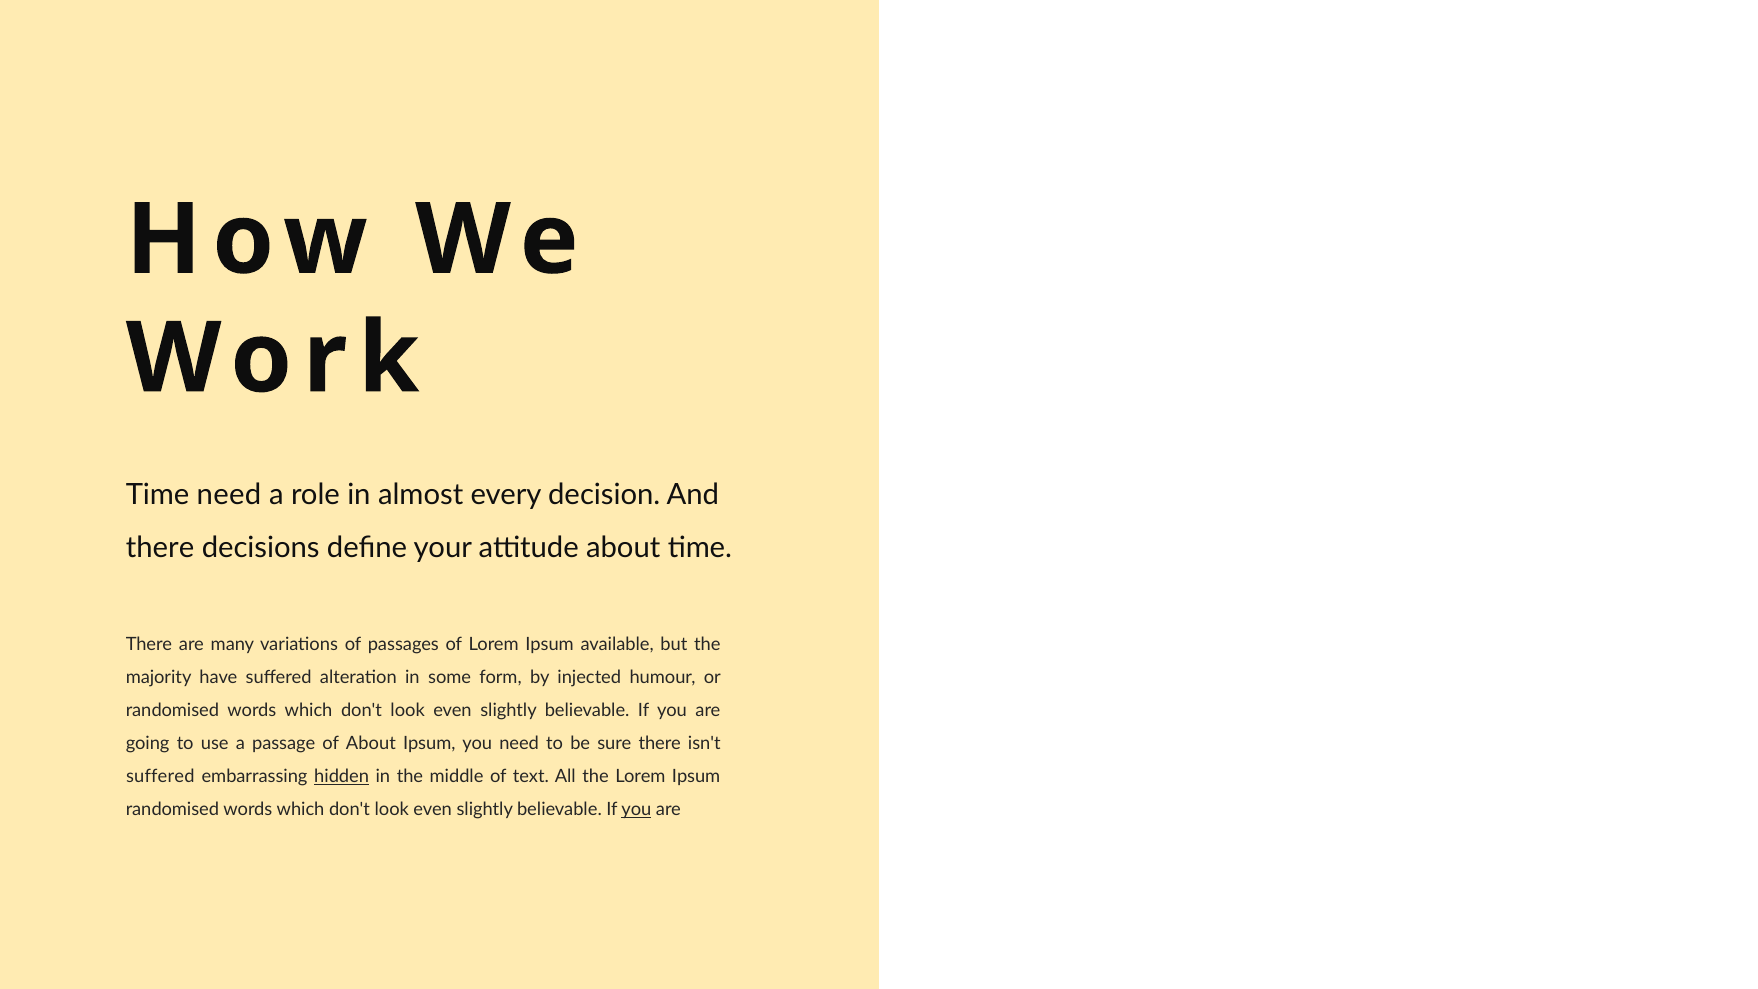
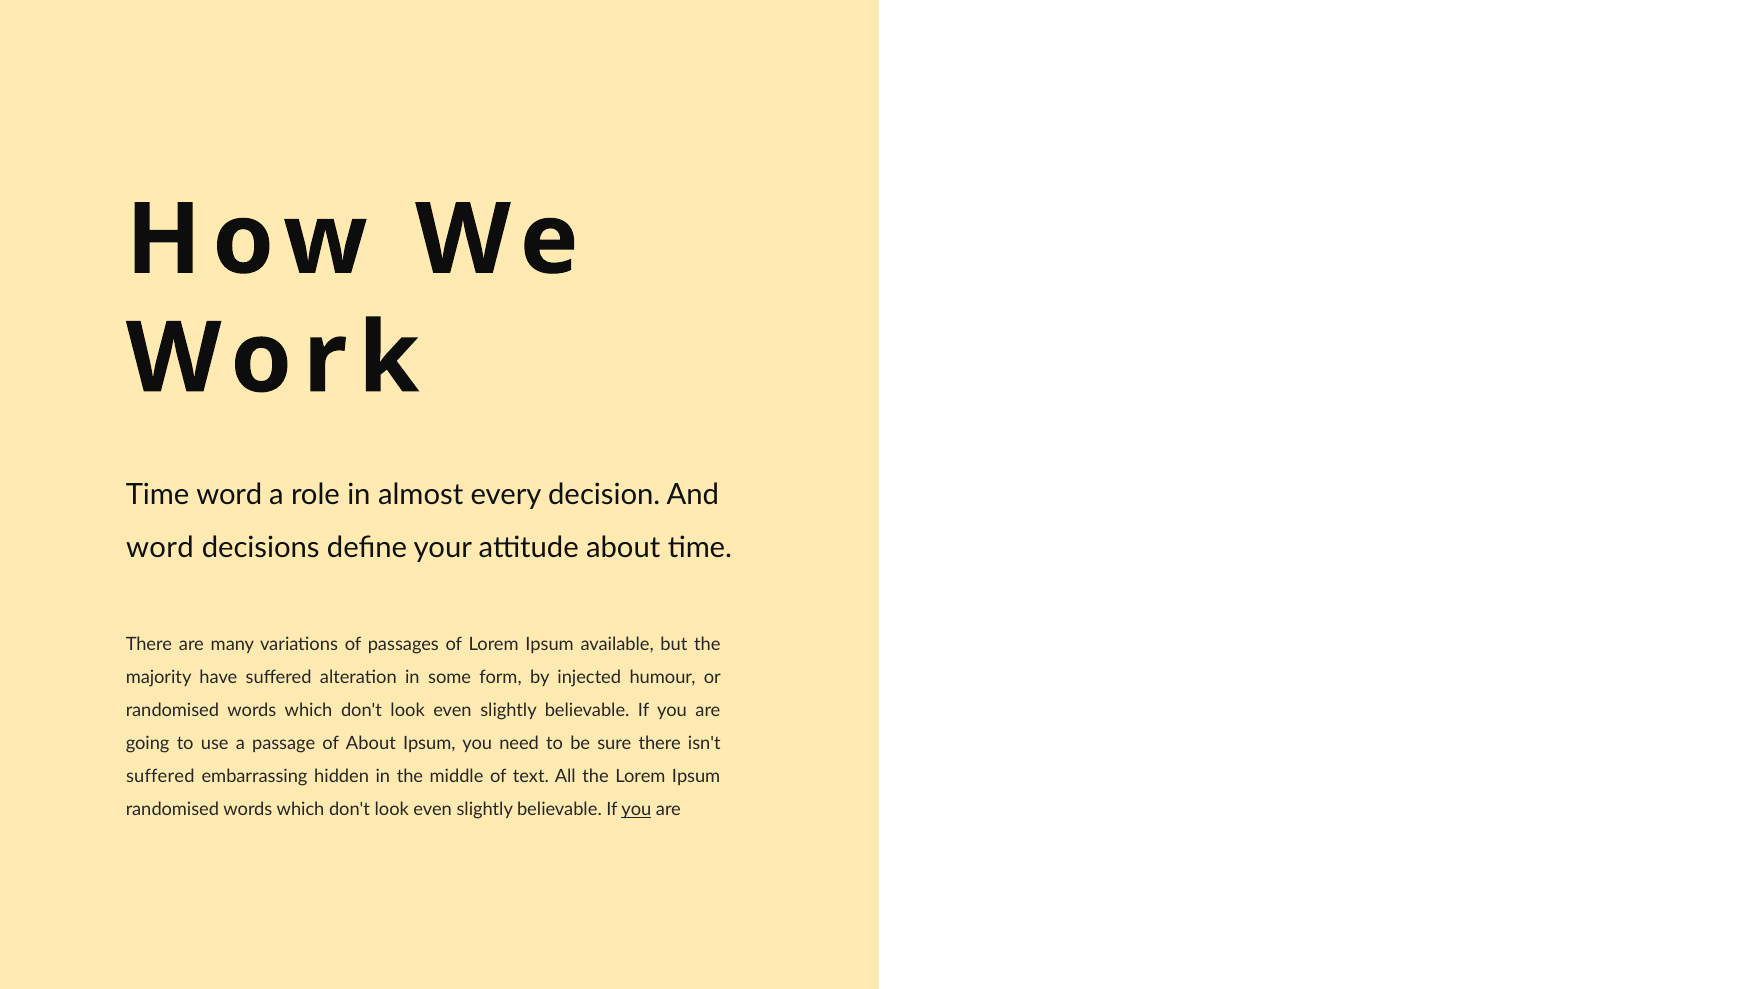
Time need: need -> word
there at (160, 547): there -> word
hidden underline: present -> none
